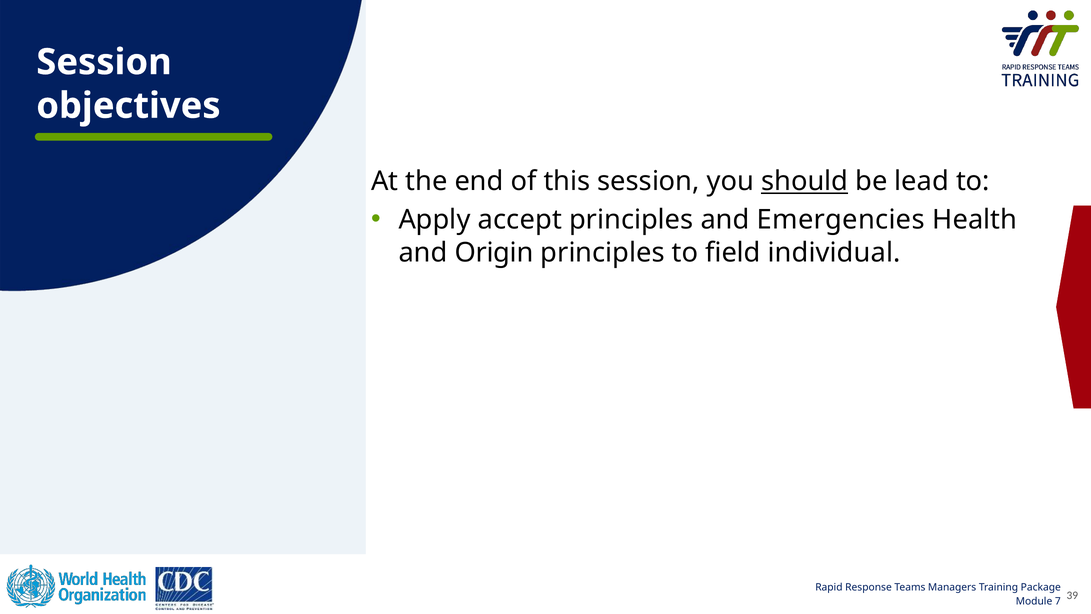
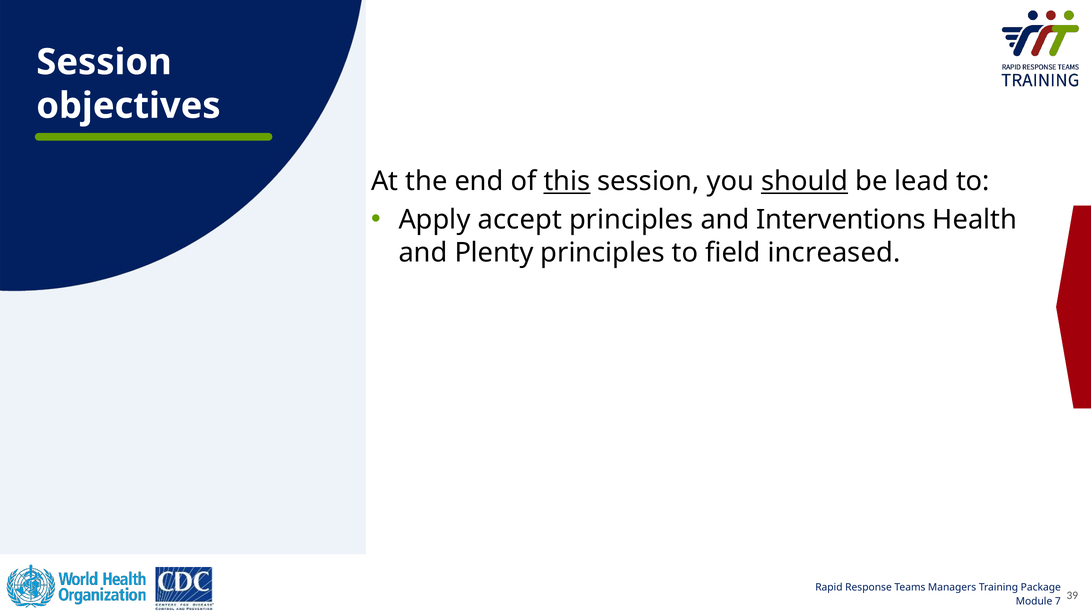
this underline: none -> present
Emergencies: Emergencies -> Interventions
Origin: Origin -> Plenty
individual: individual -> increased
